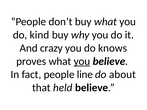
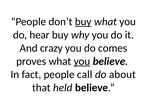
buy at (83, 22) underline: none -> present
kind: kind -> hear
knows: knows -> comes
line: line -> call
